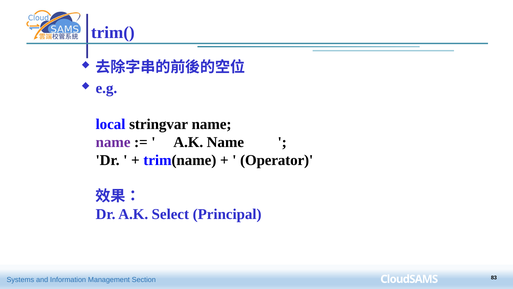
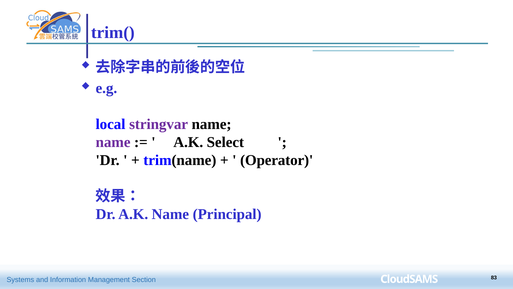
stringvar colour: black -> purple
A.K Name: Name -> Select
A.K Select: Select -> Name
